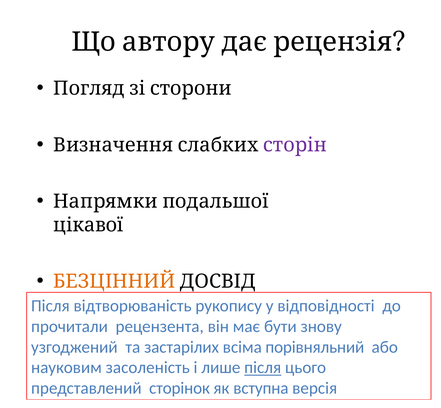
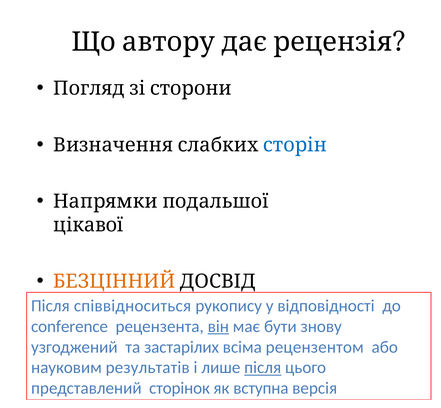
сторін colour: purple -> blue
відтворюваність: відтворюваність -> співвідноситься
прочитали: прочитали -> conference
він underline: none -> present
порівняльний: порівняльний -> рецензентом
засоленість: засоленість -> результатів
